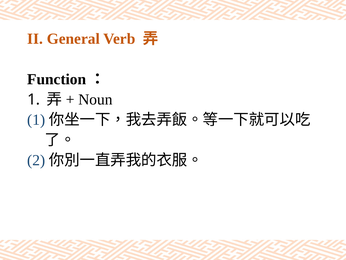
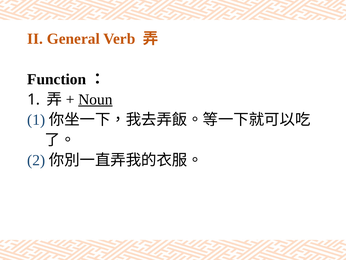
Noun underline: none -> present
